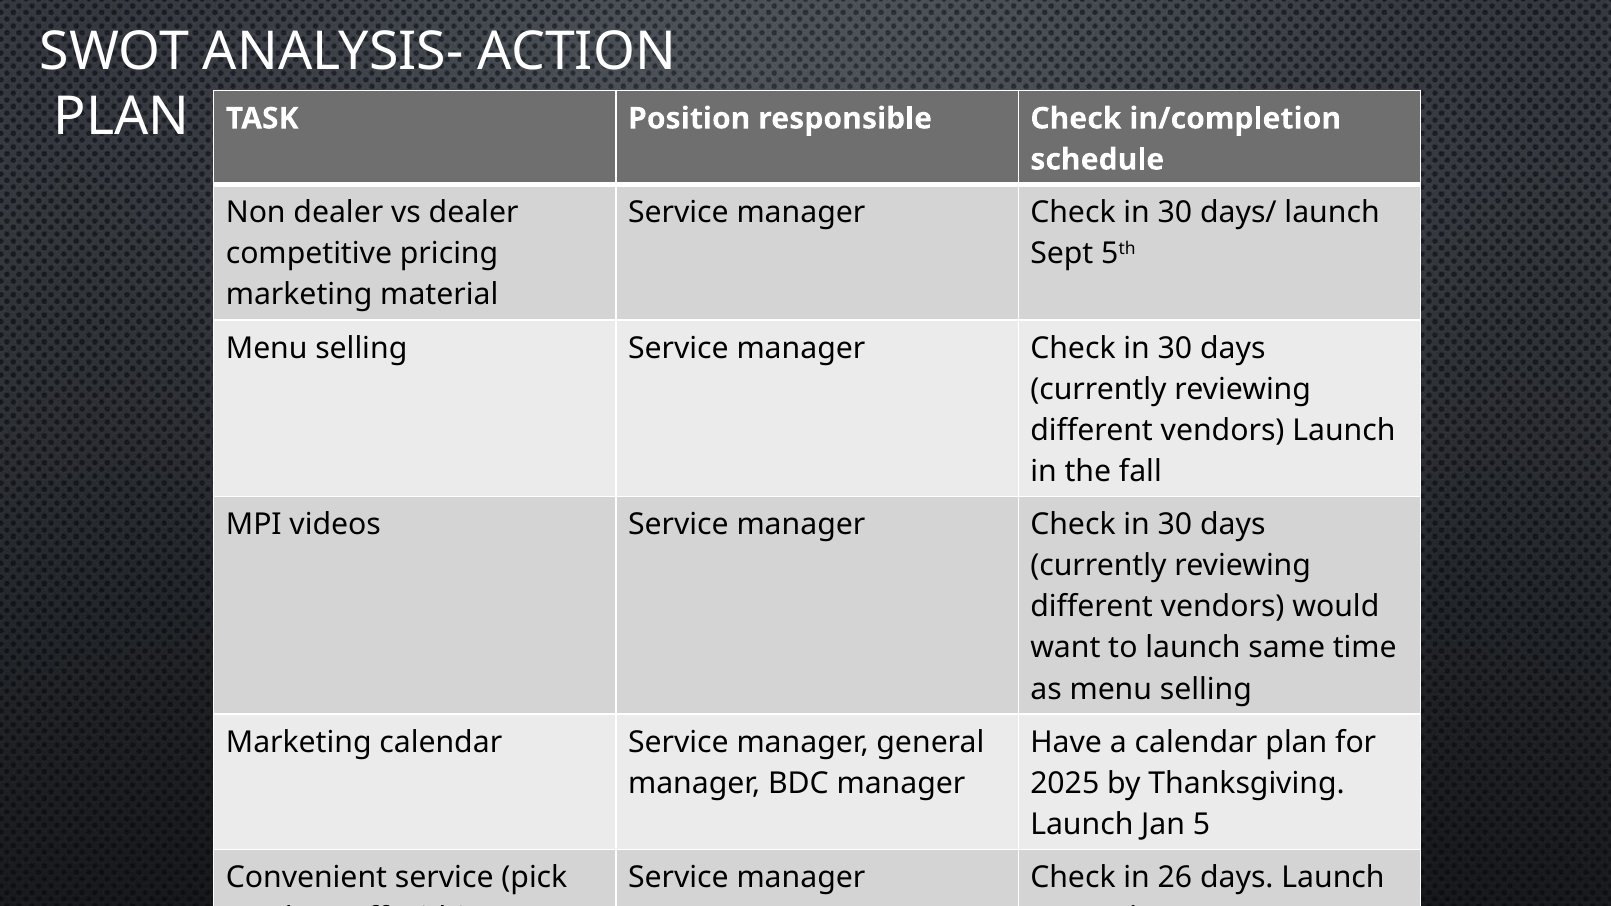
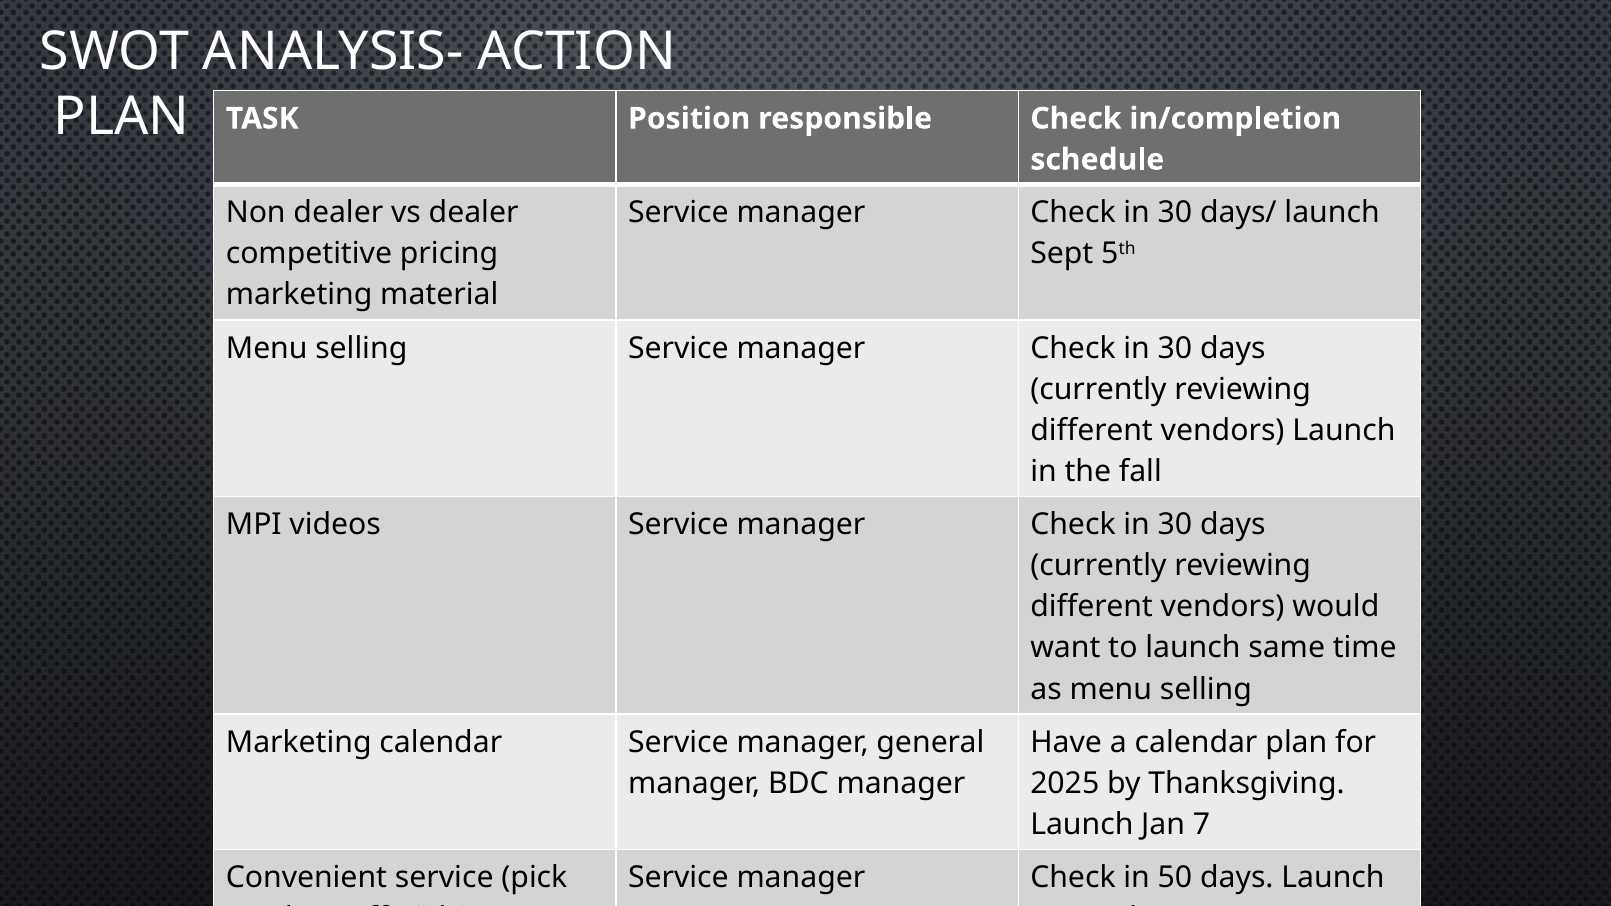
5: 5 -> 7
26: 26 -> 50
